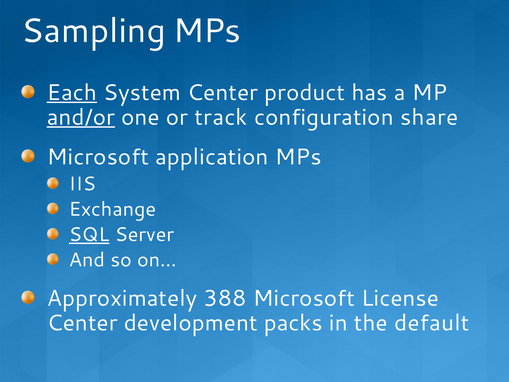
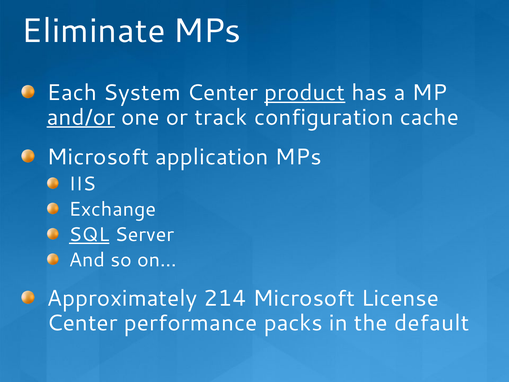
Sampling: Sampling -> Eliminate
Each underline: present -> none
product underline: none -> present
share: share -> cache
388: 388 -> 214
development: development -> performance
